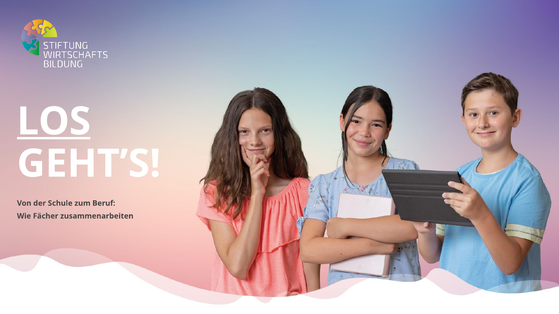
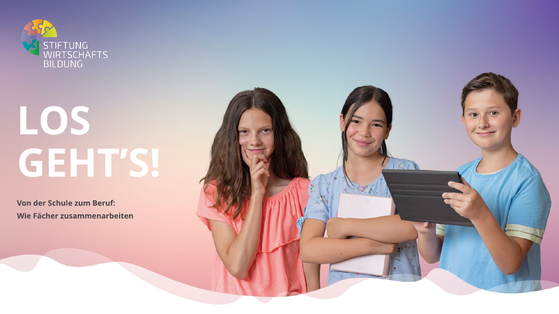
LOS underline: present -> none
